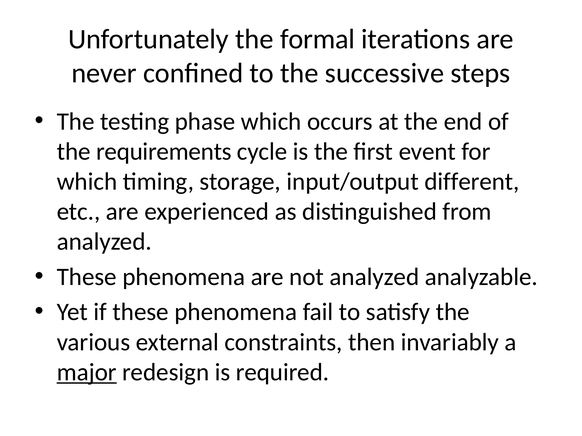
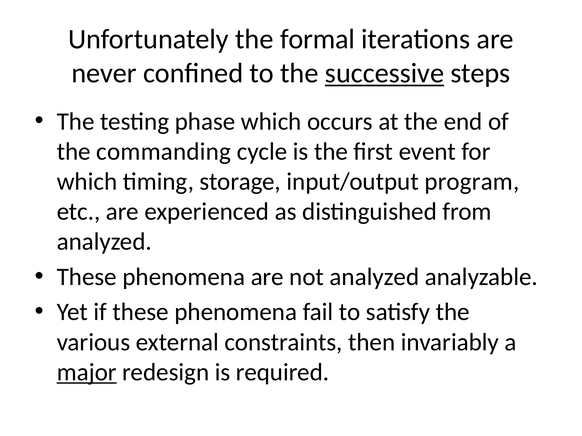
successive underline: none -> present
requirements: requirements -> commanding
different: different -> program
